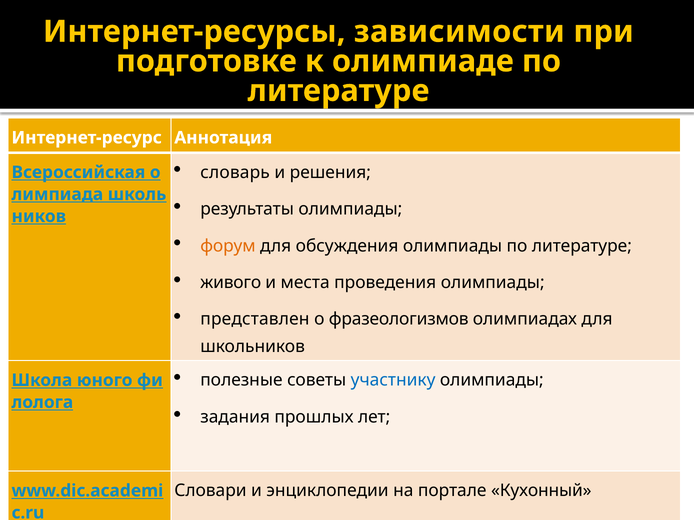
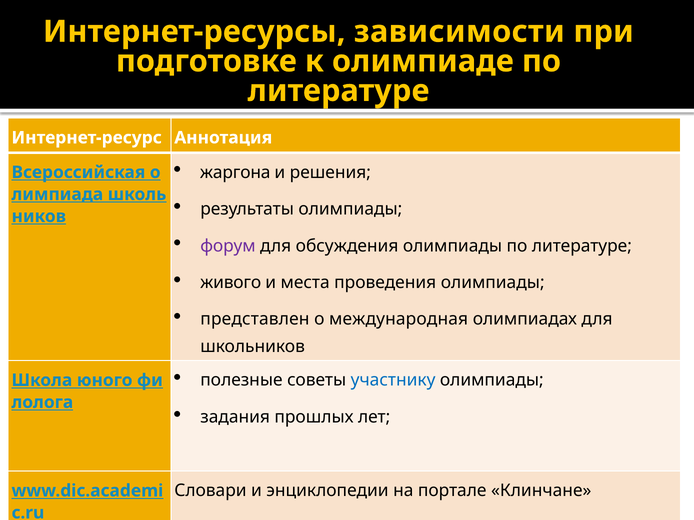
словарь: словарь -> жаргона
форум colour: orange -> purple
фразеологизмов: фразеологизмов -> международная
Кухонный: Кухонный -> Клинчане
